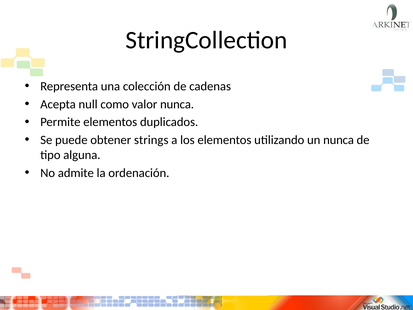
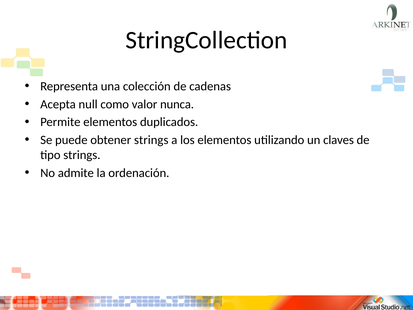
un nunca: nunca -> claves
tipo alguna: alguna -> strings
